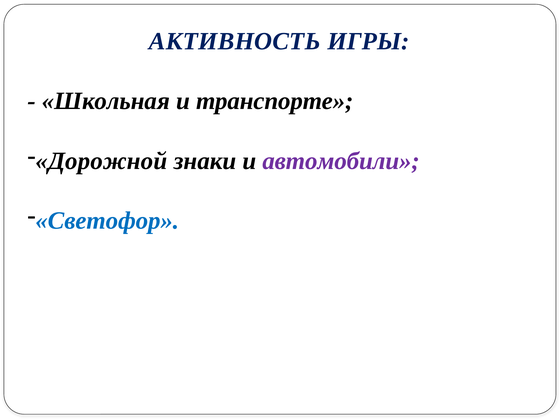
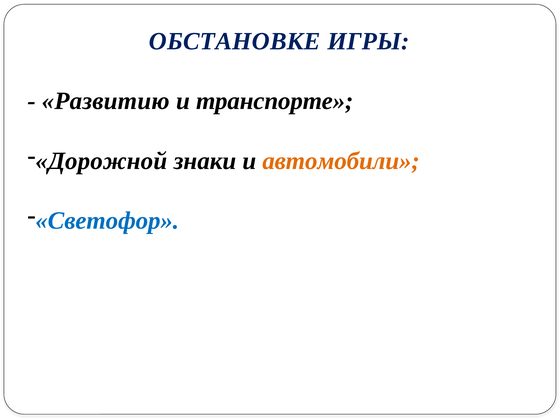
АКТИВНОСТЬ: АКТИВНОСТЬ -> ОБСТАНОВКЕ
Школьная: Школьная -> Развитию
автомобили colour: purple -> orange
